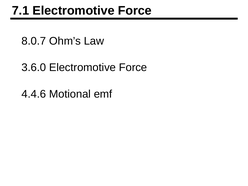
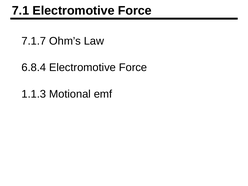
8.0.7: 8.0.7 -> 7.1.7
3.6.0: 3.6.0 -> 6.8.4
4.4.6: 4.4.6 -> 1.1.3
